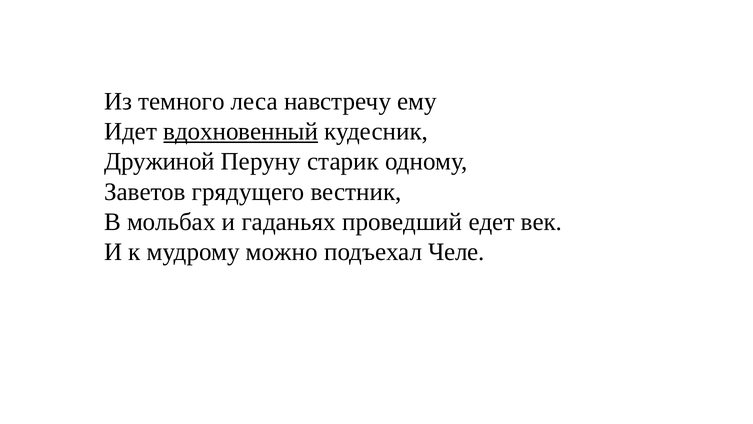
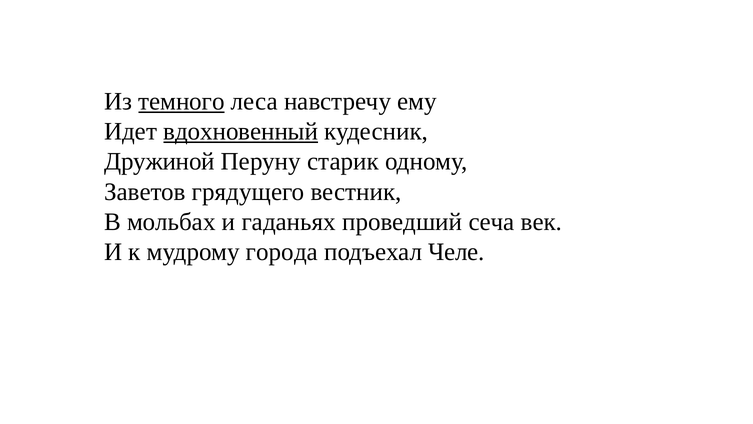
темного underline: none -> present
едет: едет -> сеча
можно: можно -> города
